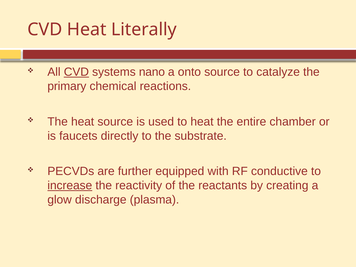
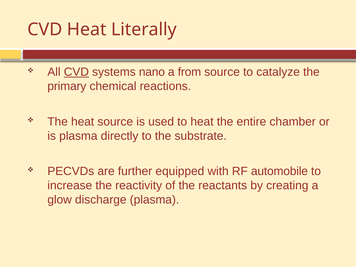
onto: onto -> from
is faucets: faucets -> plasma
conductive: conductive -> automobile
increase underline: present -> none
